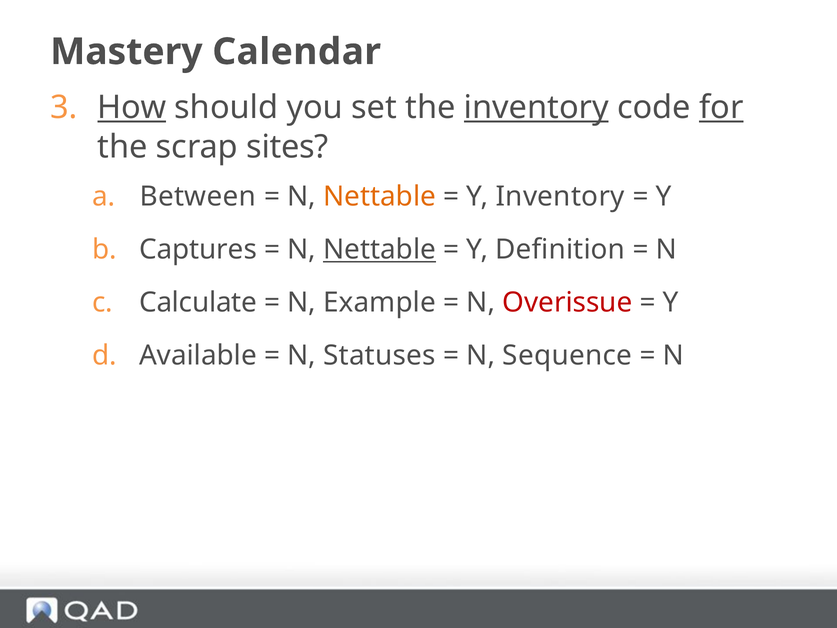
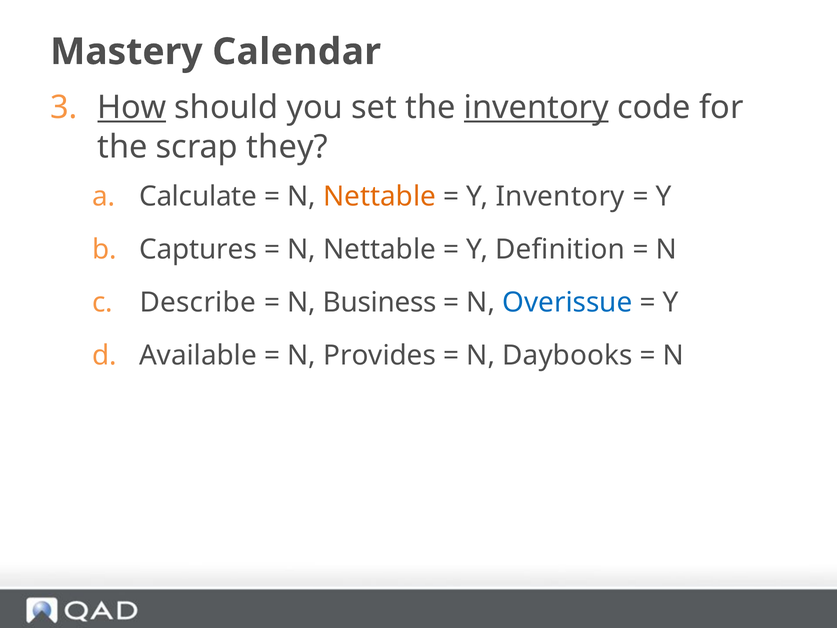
for underline: present -> none
sites: sites -> they
Between: Between -> Calculate
Nettable at (380, 250) underline: present -> none
Calculate: Calculate -> Describe
Example: Example -> Business
Overissue colour: red -> blue
Statuses: Statuses -> Provides
Sequence: Sequence -> Daybooks
